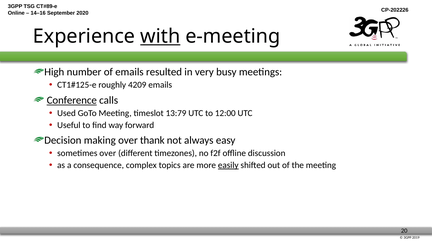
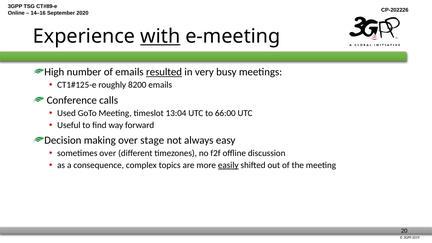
resulted underline: none -> present
4209: 4209 -> 8200
Conference underline: present -> none
13:79: 13:79 -> 13:04
12:00: 12:00 -> 66:00
thank: thank -> stage
